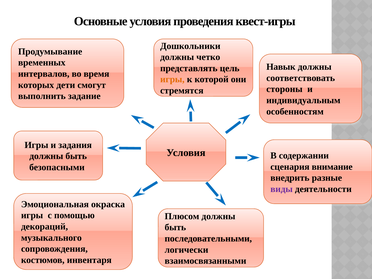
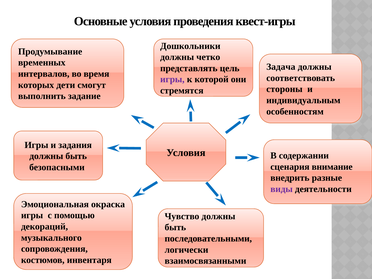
Навык: Навык -> Задача
игры at (172, 79) colour: orange -> purple
Плюсом: Плюсом -> Чувство
